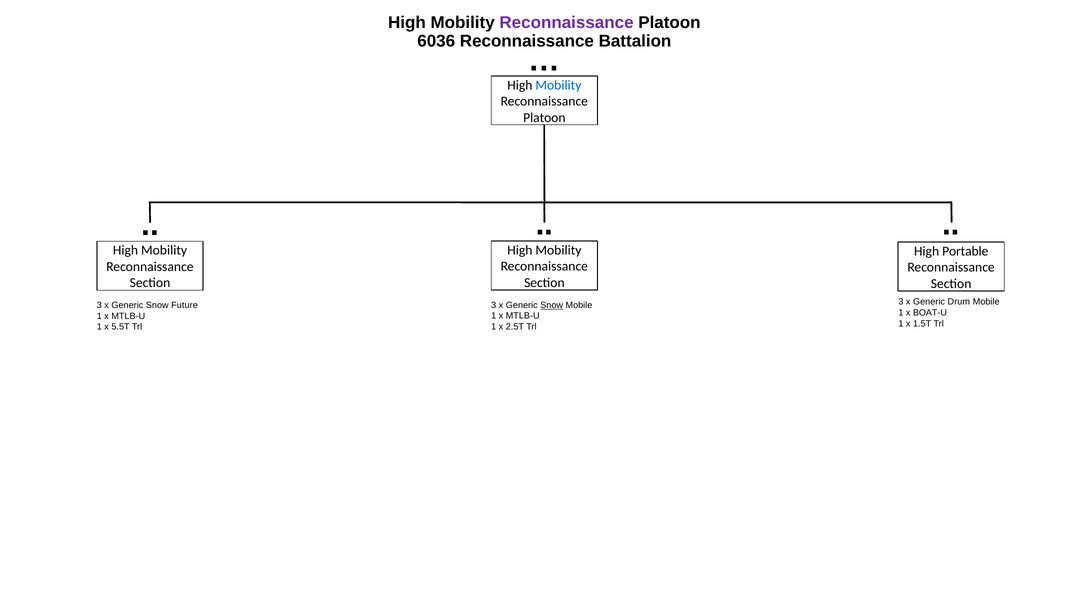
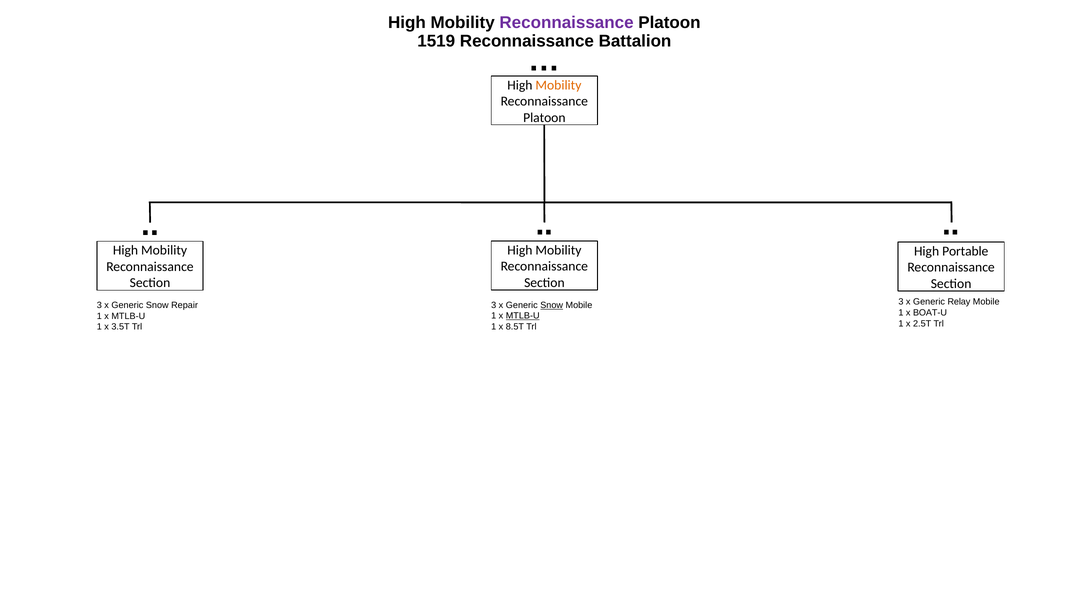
6036: 6036 -> 1519
Mobility at (558, 85) colour: blue -> orange
Drum: Drum -> Relay
Future: Future -> Repair
MTLB-U at (523, 316) underline: none -> present
1.5T: 1.5T -> 2.5T
2.5T: 2.5T -> 8.5T
5.5T: 5.5T -> 3.5T
